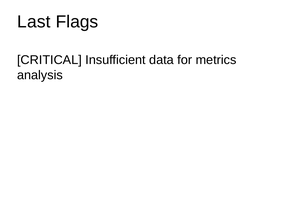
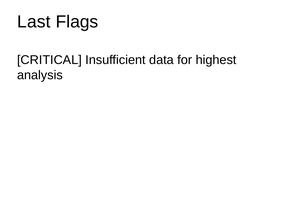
metrics: metrics -> highest
